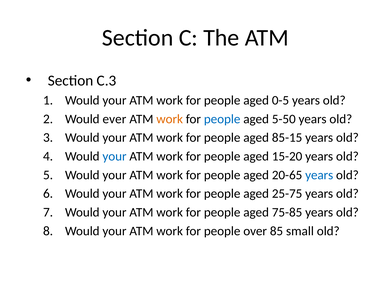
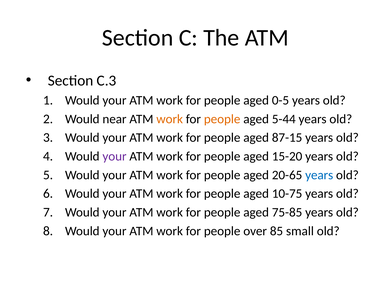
ever: ever -> near
people at (222, 119) colour: blue -> orange
5-50: 5-50 -> 5-44
85-15: 85-15 -> 87-15
your at (115, 156) colour: blue -> purple
25-75: 25-75 -> 10-75
